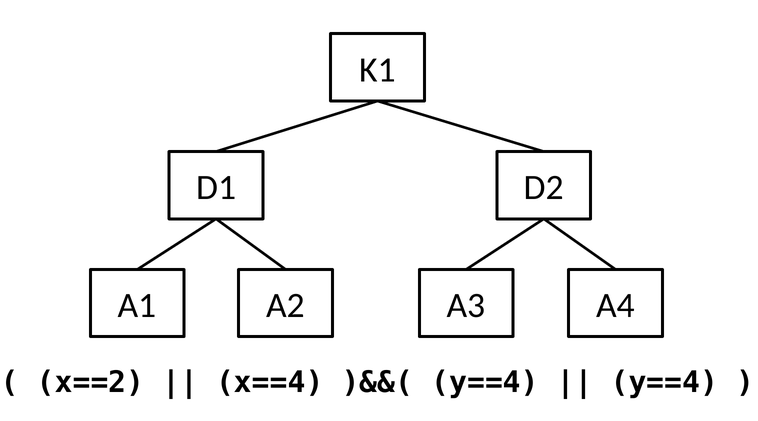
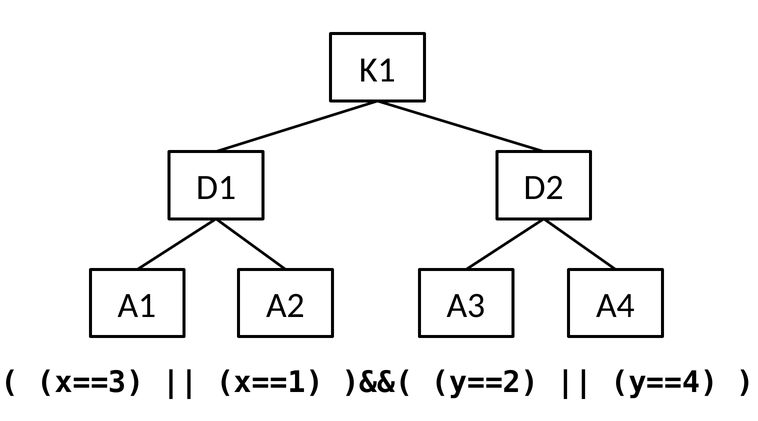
x==2: x==2 -> x==3
x==4: x==4 -> x==1
y==4 at (485, 383): y==4 -> y==2
